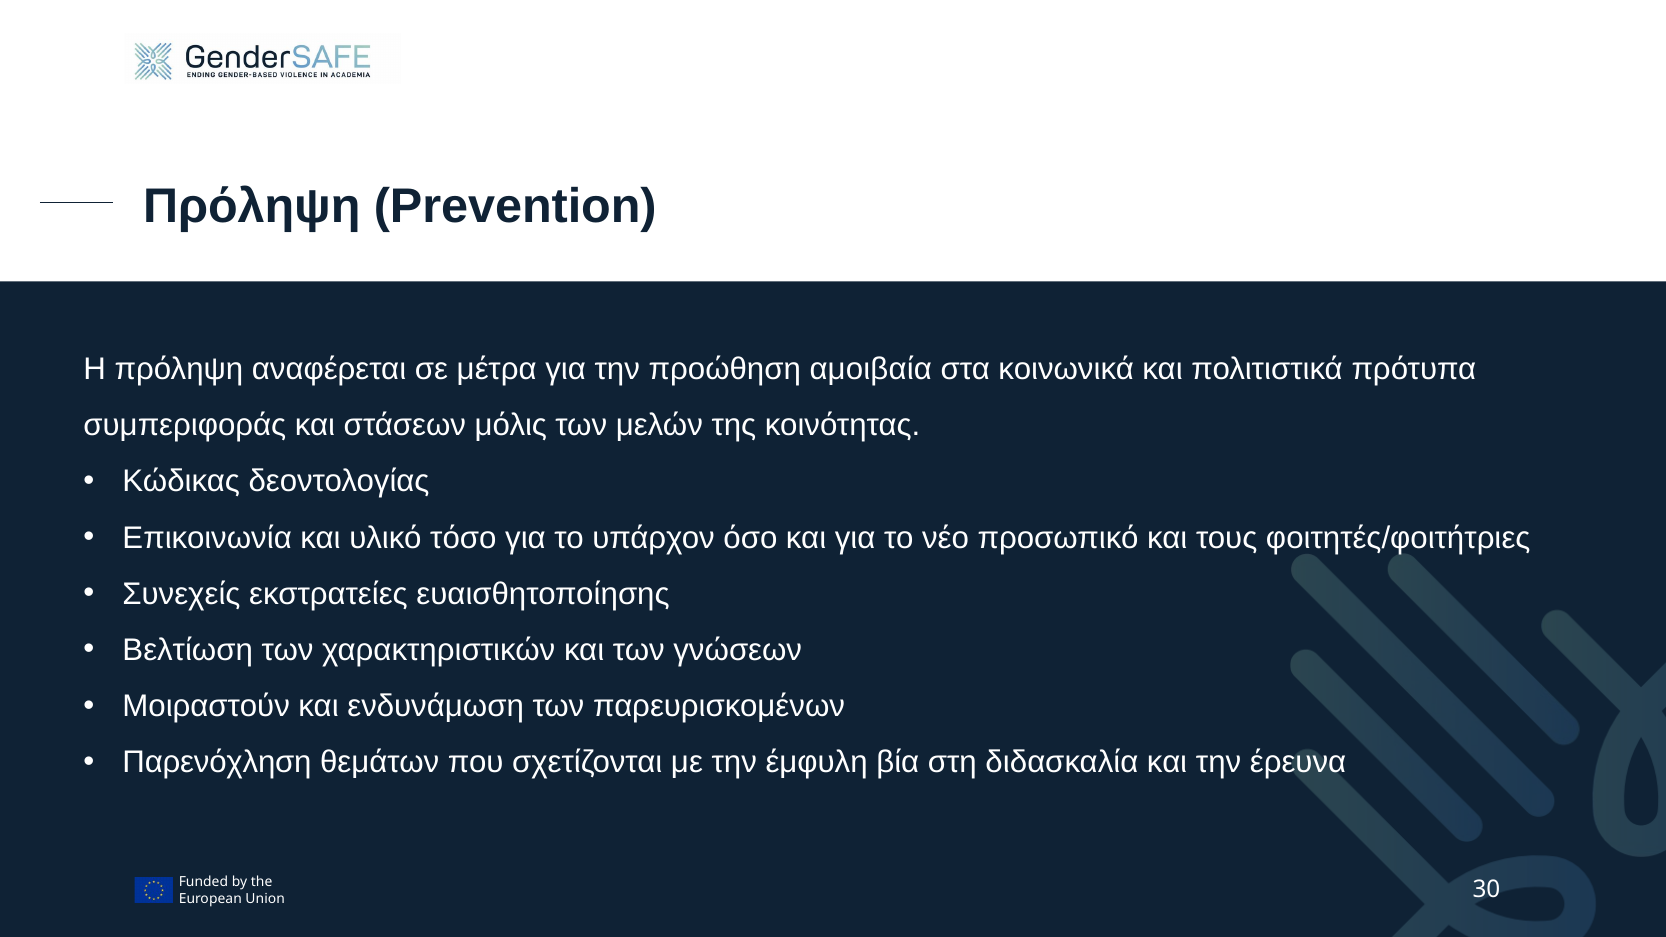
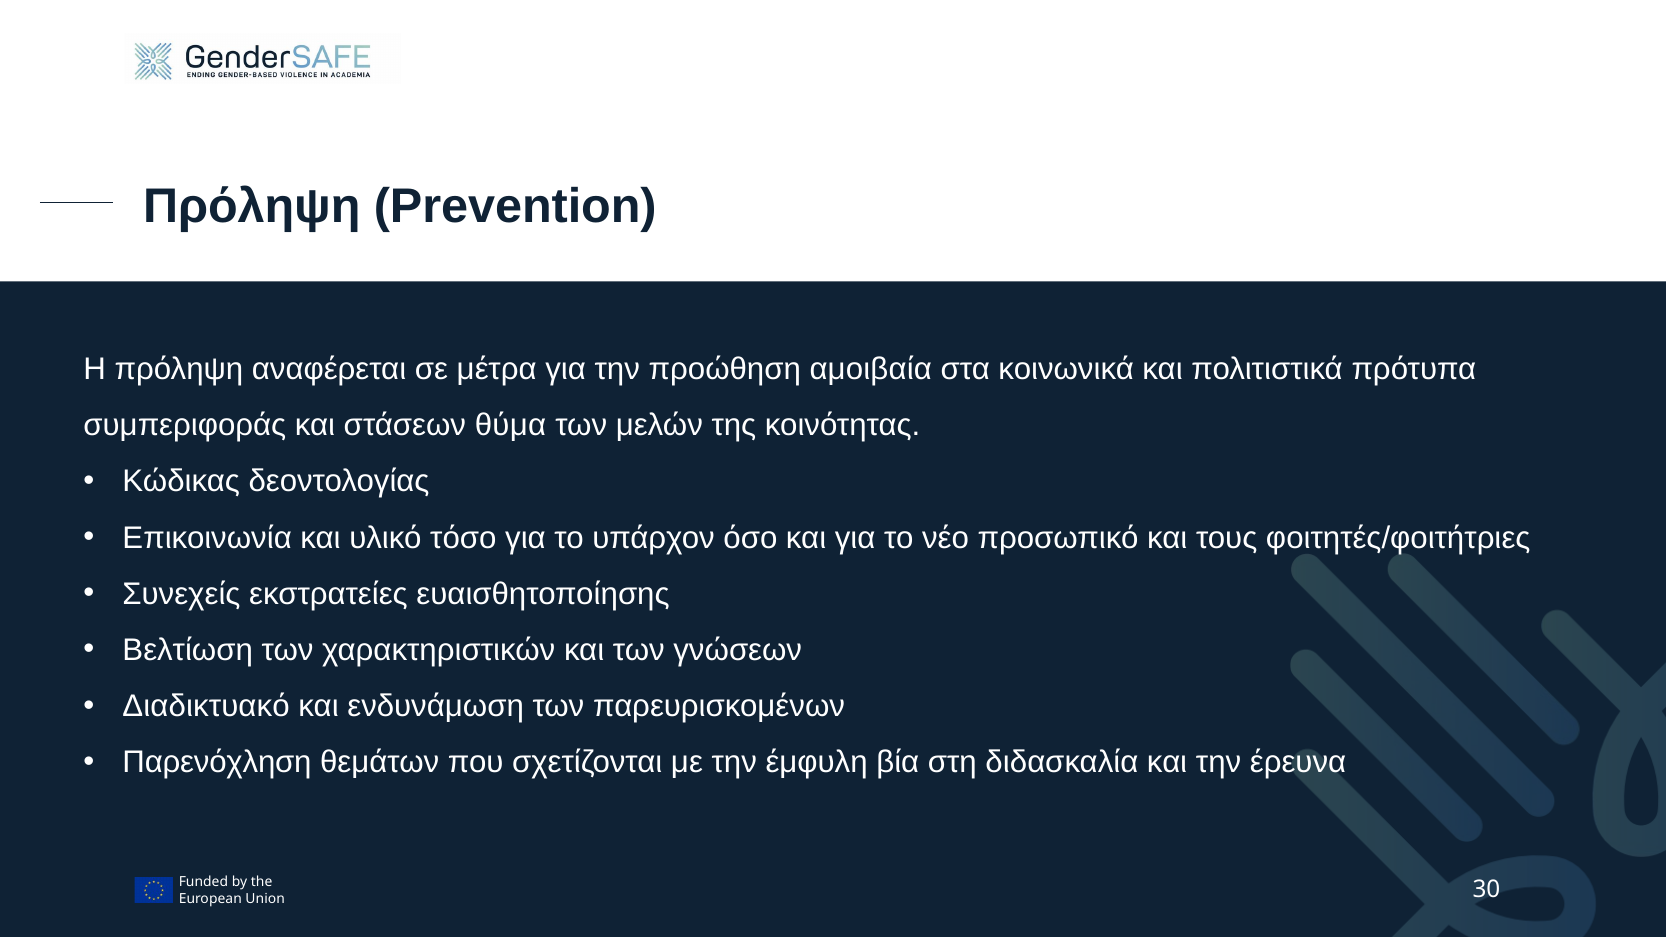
μόλις: μόλις -> θύμα
Μοιραστούν: Μοιραστούν -> Διαδικτυακό
